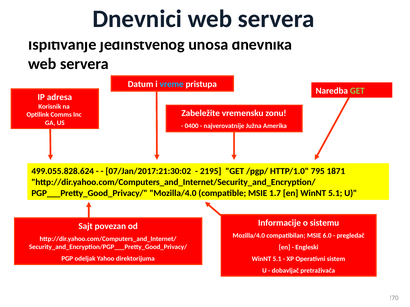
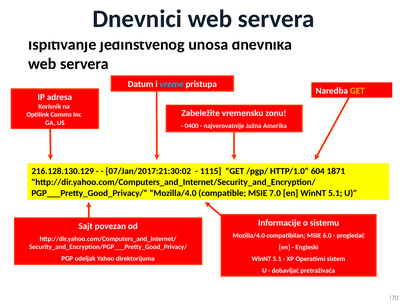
GET at (357, 91) colour: light green -> yellow
499.055.828.624: 499.055.828.624 -> 216.128.130.129
2195: 2195 -> 1115
795: 795 -> 604
1.7: 1.7 -> 7.0
